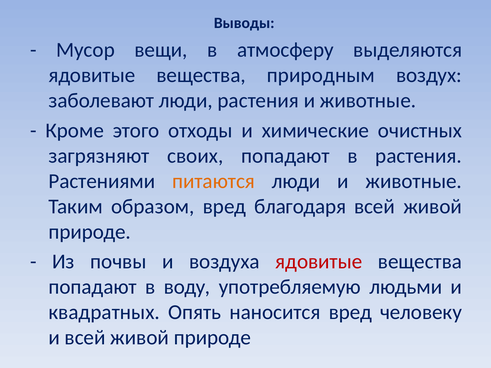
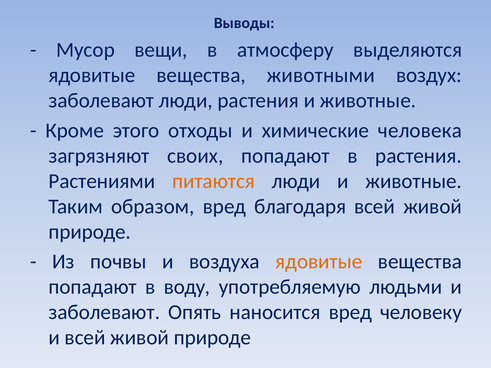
природным: природным -> животными
очистных: очистных -> человека
ядовитые at (319, 262) colour: red -> orange
квадратных at (104, 312): квадратных -> заболевают
